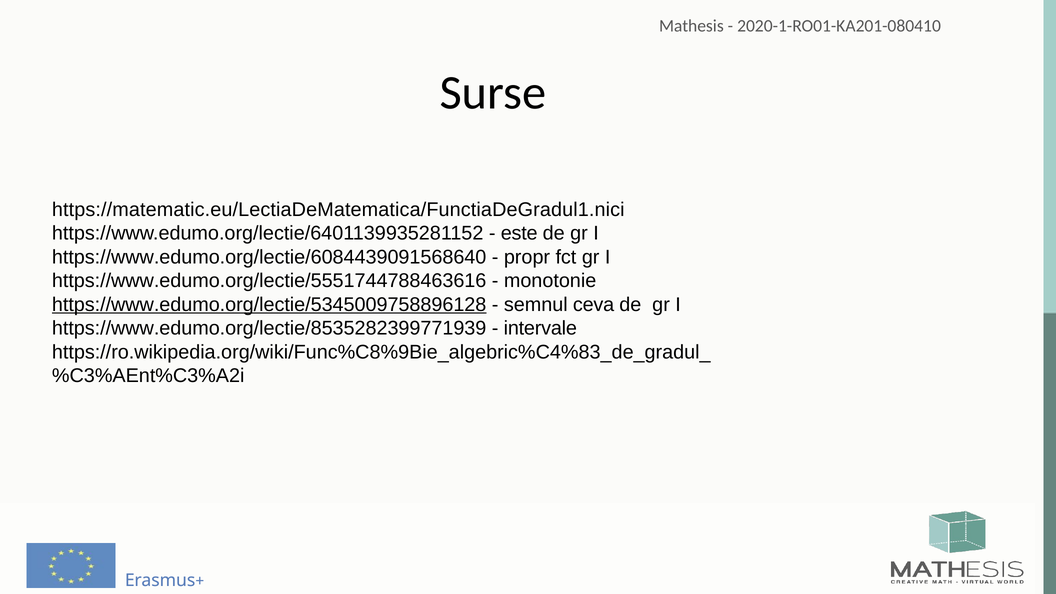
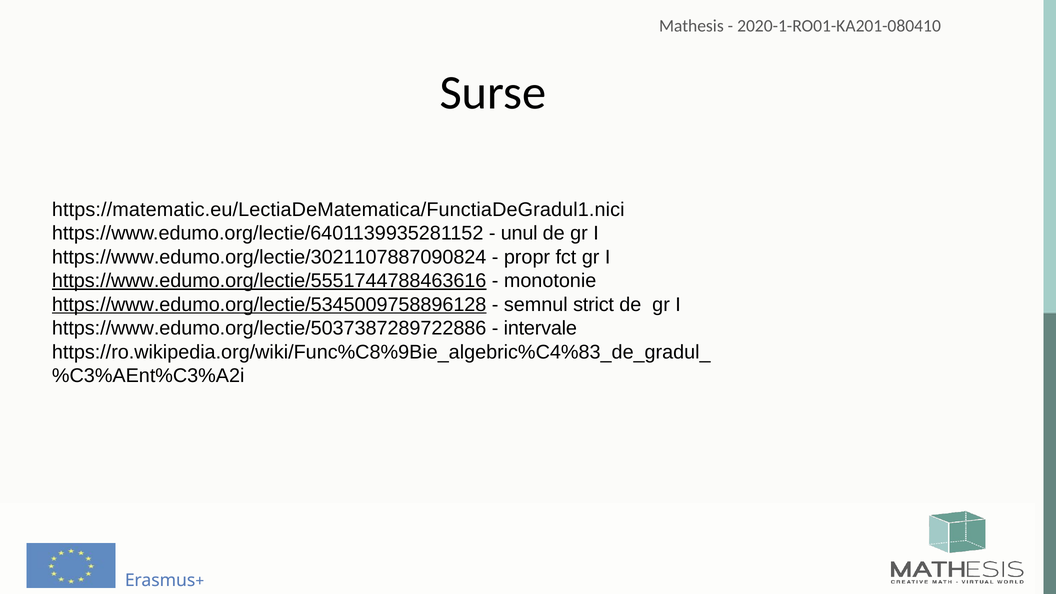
este: este -> unul
https://www.edumo.org/lectie/6084439091568640: https://www.edumo.org/lectie/6084439091568640 -> https://www.edumo.org/lectie/3021107887090824
https://www.edumo.org/lectie/5551744788463616 underline: none -> present
ceva: ceva -> strict
https://www.edumo.org/lectie/8535282399771939: https://www.edumo.org/lectie/8535282399771939 -> https://www.edumo.org/lectie/5037387289722886
